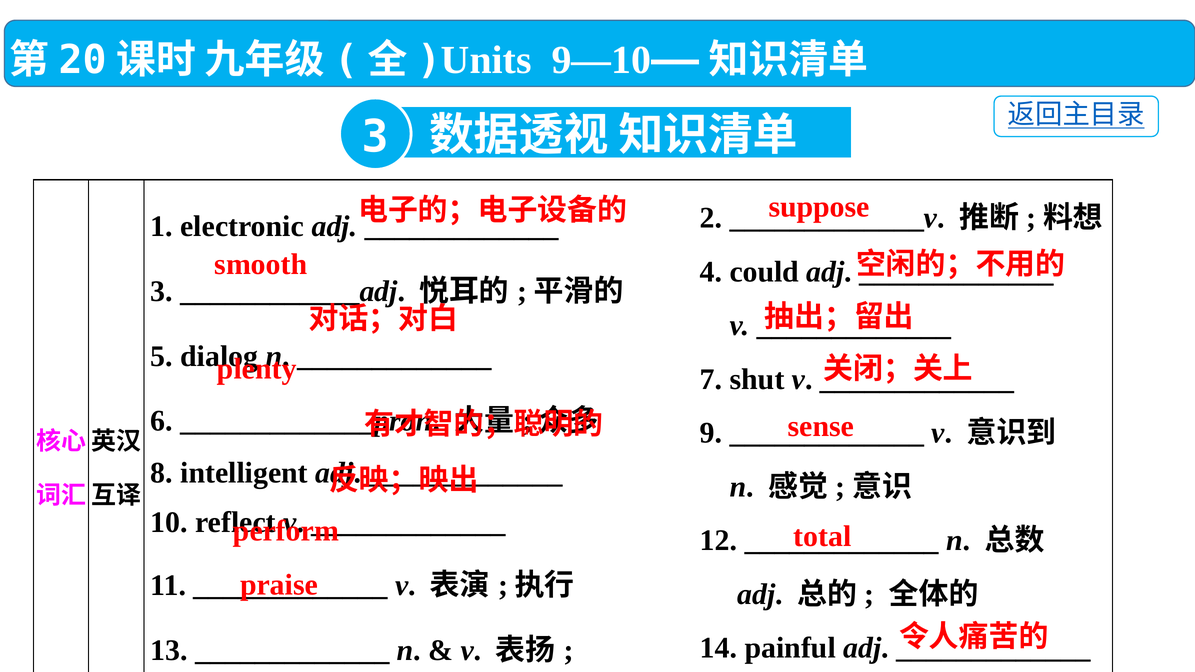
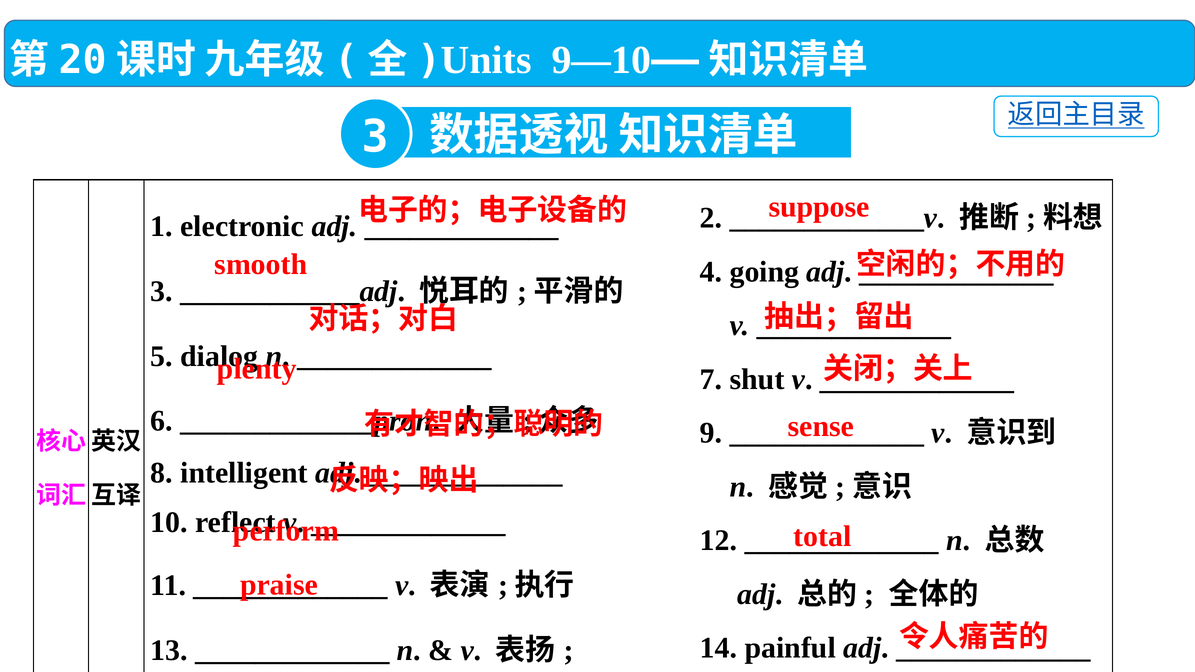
could: could -> going
